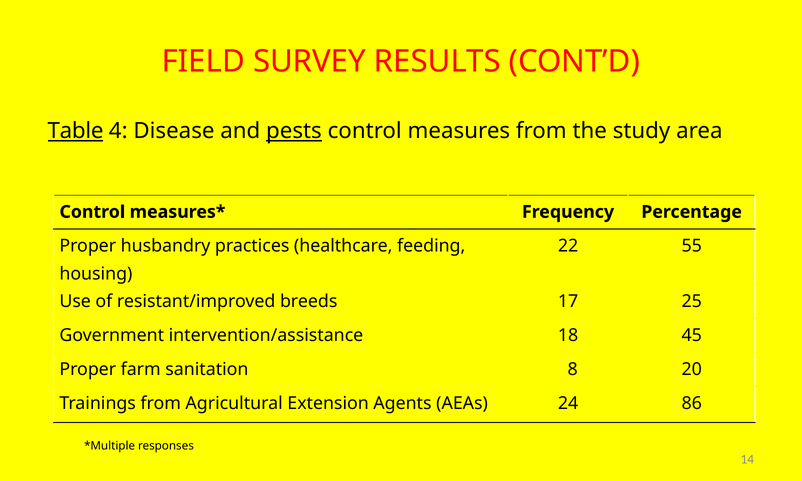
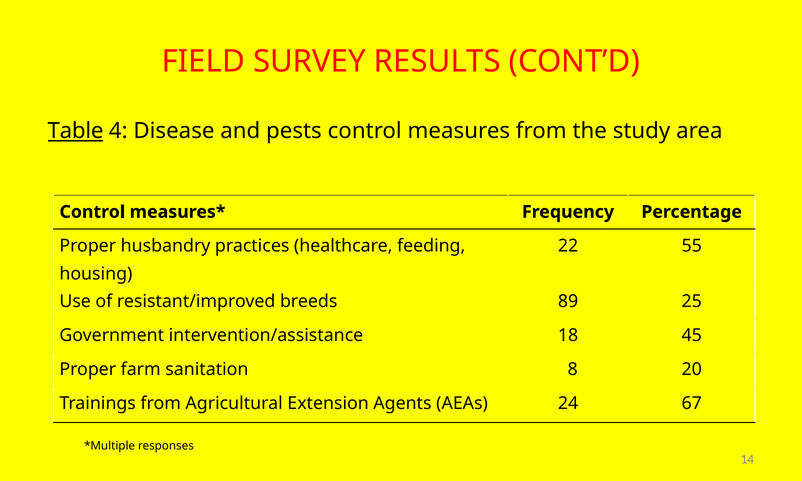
pests underline: present -> none
17: 17 -> 89
86: 86 -> 67
